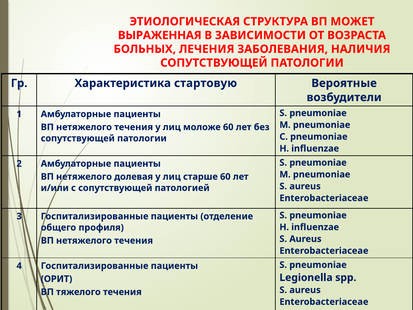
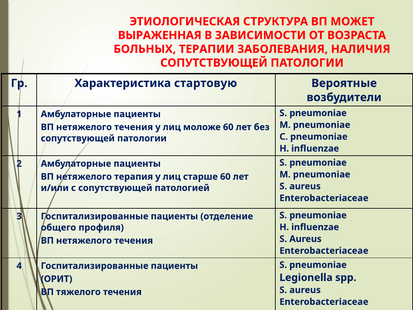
ЛЕЧЕНИЯ: ЛЕЧЕНИЯ -> ТЕРАПИИ
долевая: долевая -> терапия
